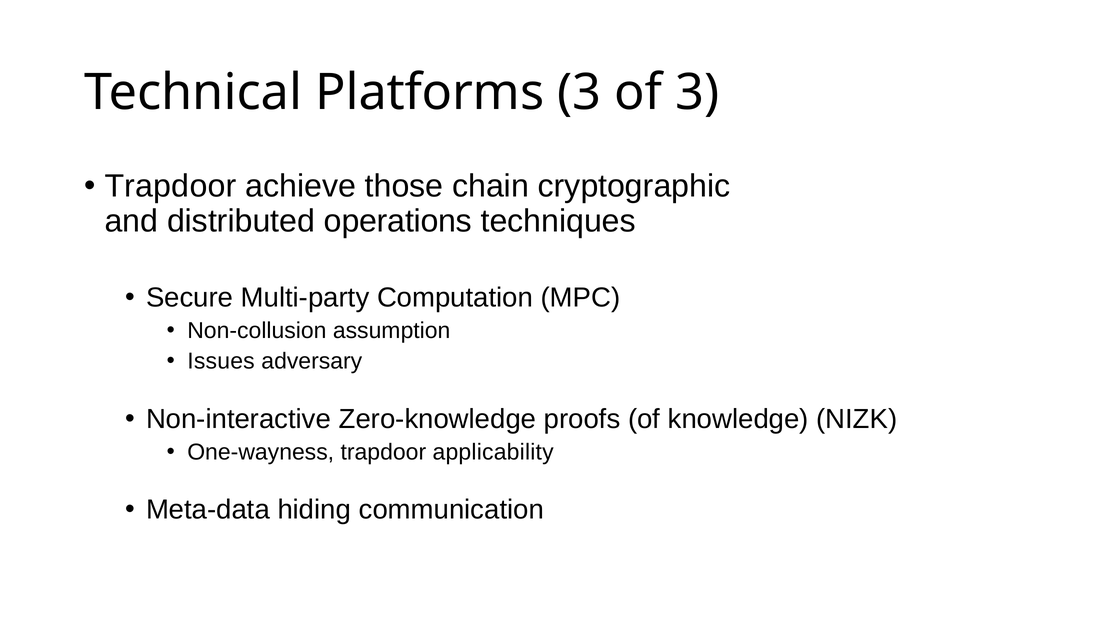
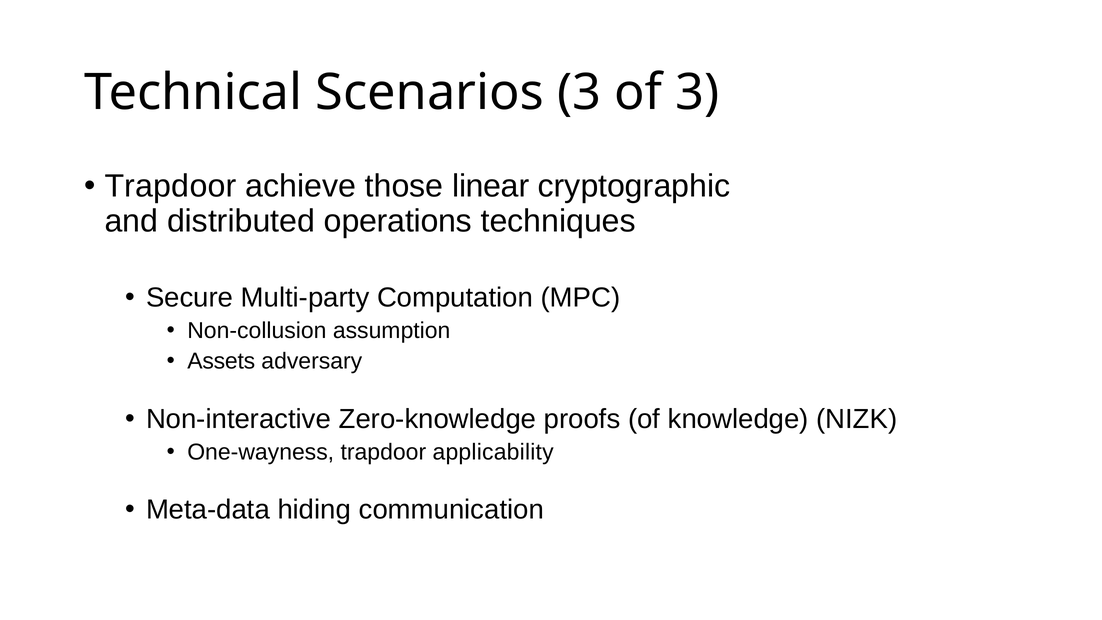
Platforms: Platforms -> Scenarios
chain: chain -> linear
Issues: Issues -> Assets
